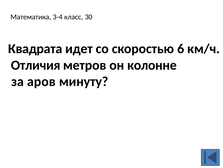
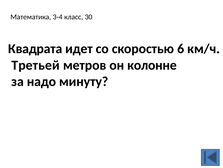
Отличия: Отличия -> Третьей
аров: аров -> надо
